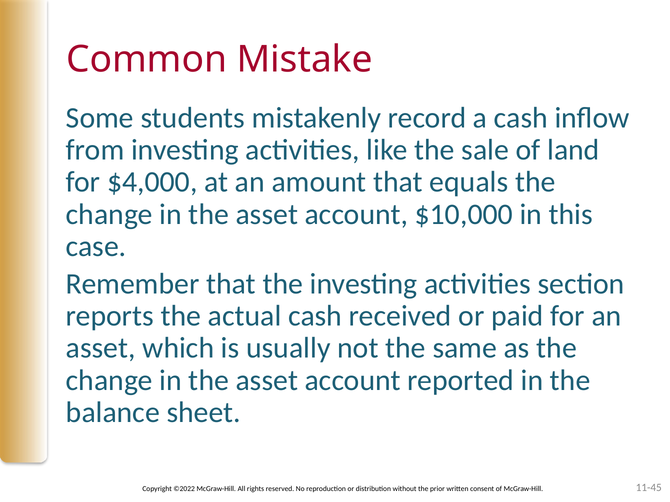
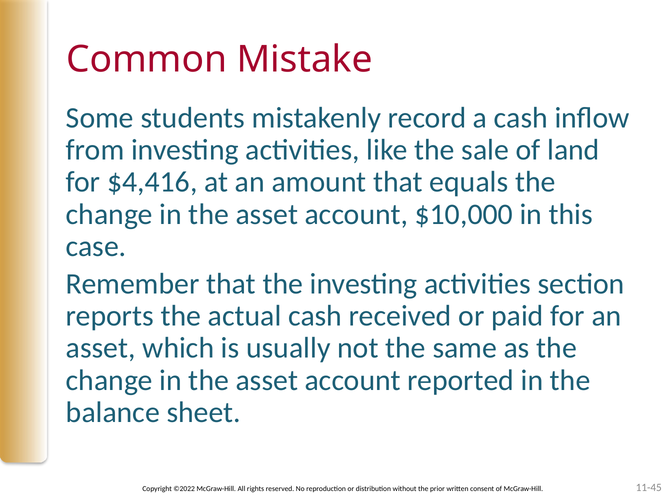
$4,000: $4,000 -> $4,416
